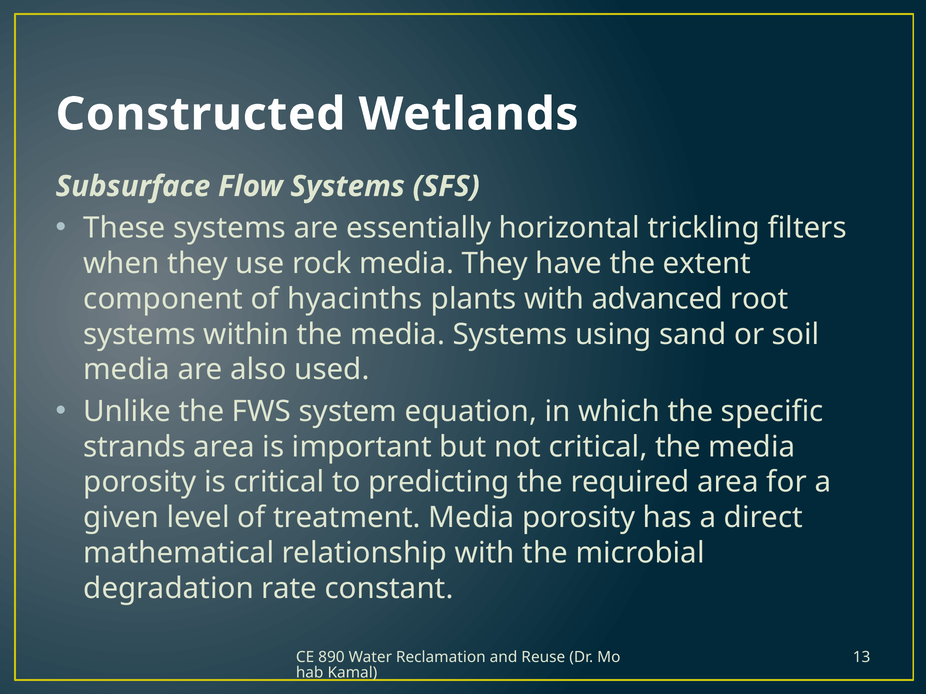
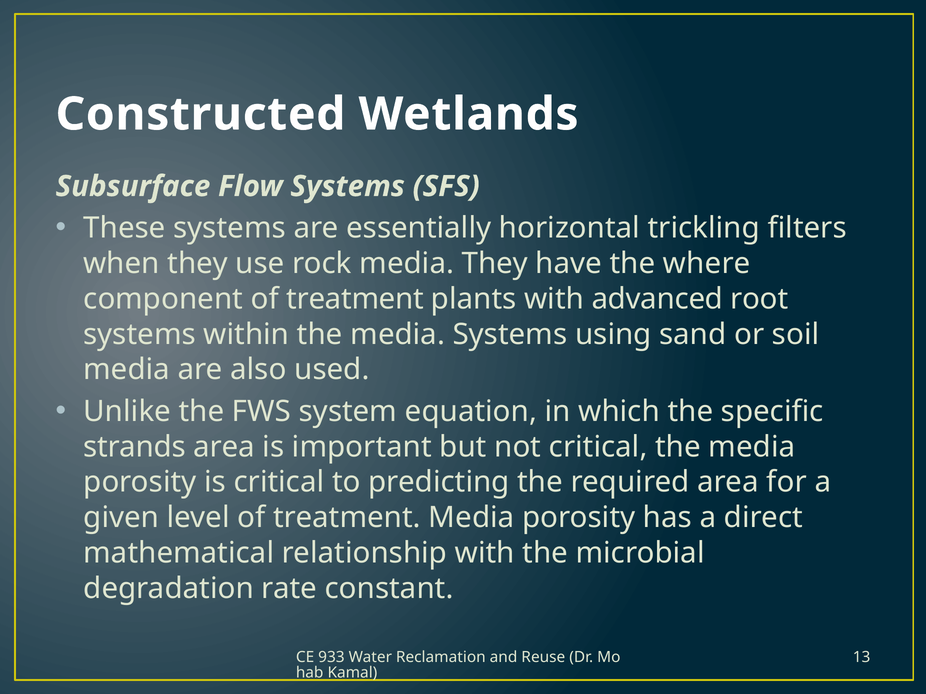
extent: extent -> where
component of hyacinths: hyacinths -> treatment
890: 890 -> 933
